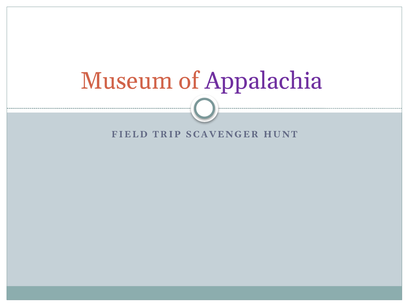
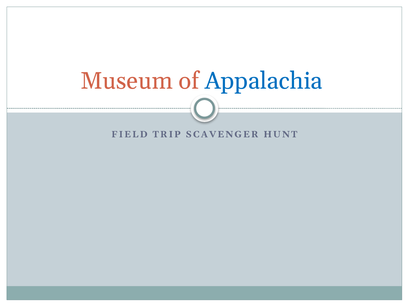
Appalachia colour: purple -> blue
